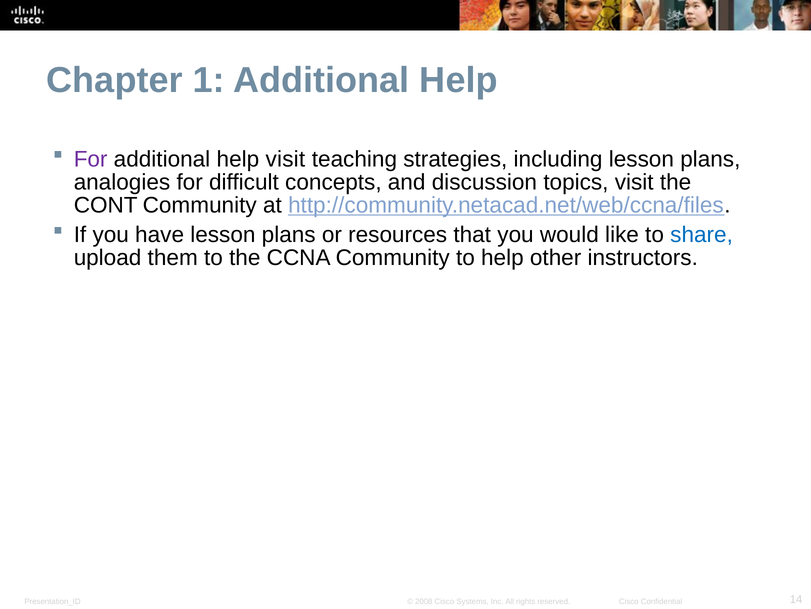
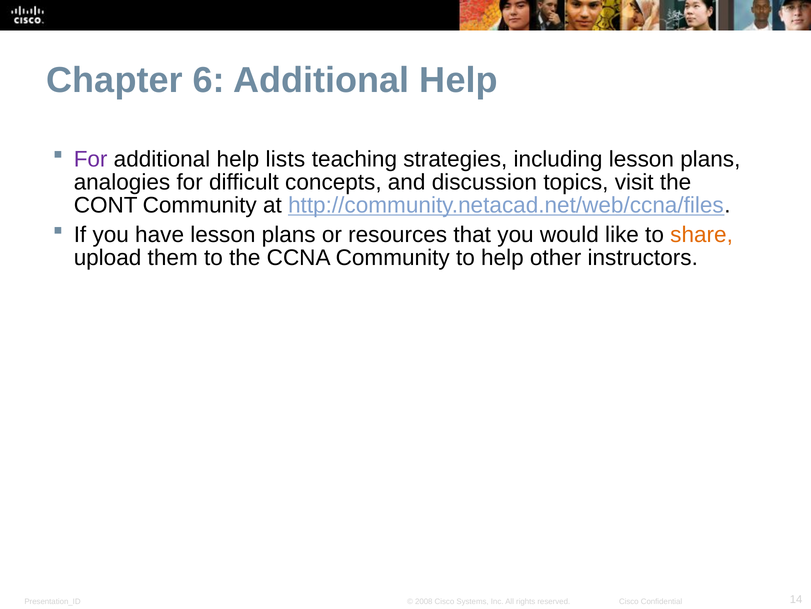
1: 1 -> 6
help visit: visit -> lists
share colour: blue -> orange
